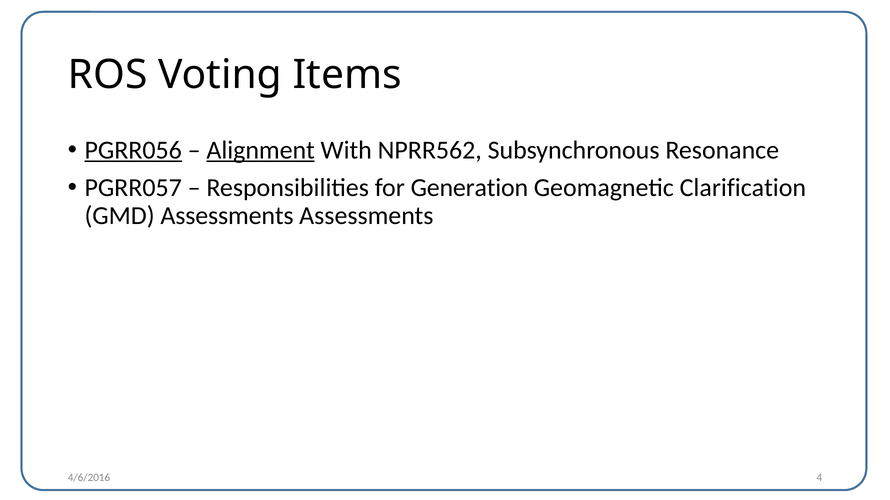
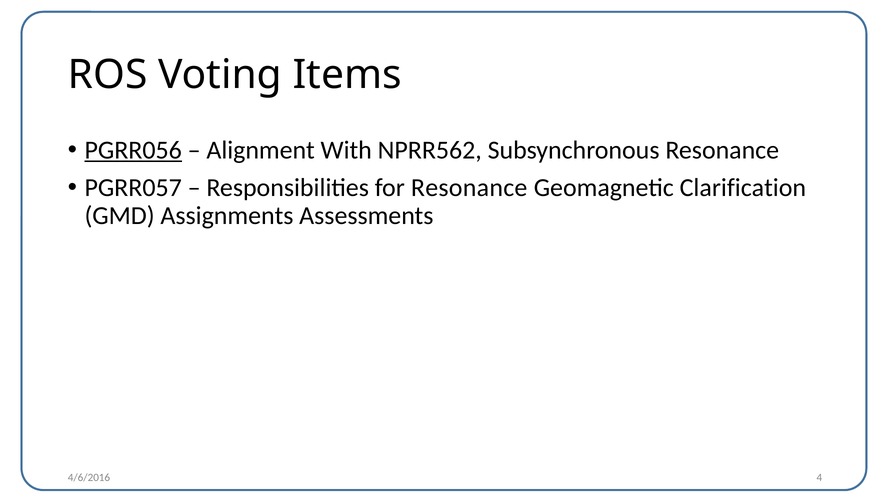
Alignment underline: present -> none
for Generation: Generation -> Resonance
GMD Assessments: Assessments -> Assignments
